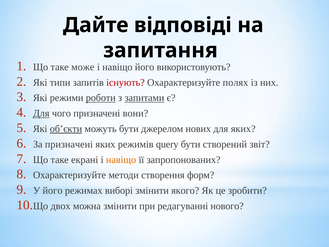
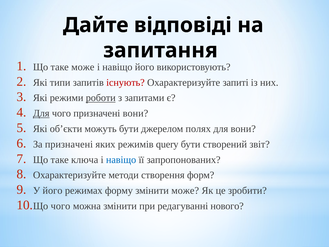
полях: полях -> запиті
запитами underline: present -> none
об’єкти underline: present -> none
нових: нових -> полях
для яких: яких -> вони
екрані: екрані -> ключа
навіщо at (121, 160) colour: orange -> blue
виборі: виборі -> форму
змінити якого: якого -> може
Що двох: двох -> чого
